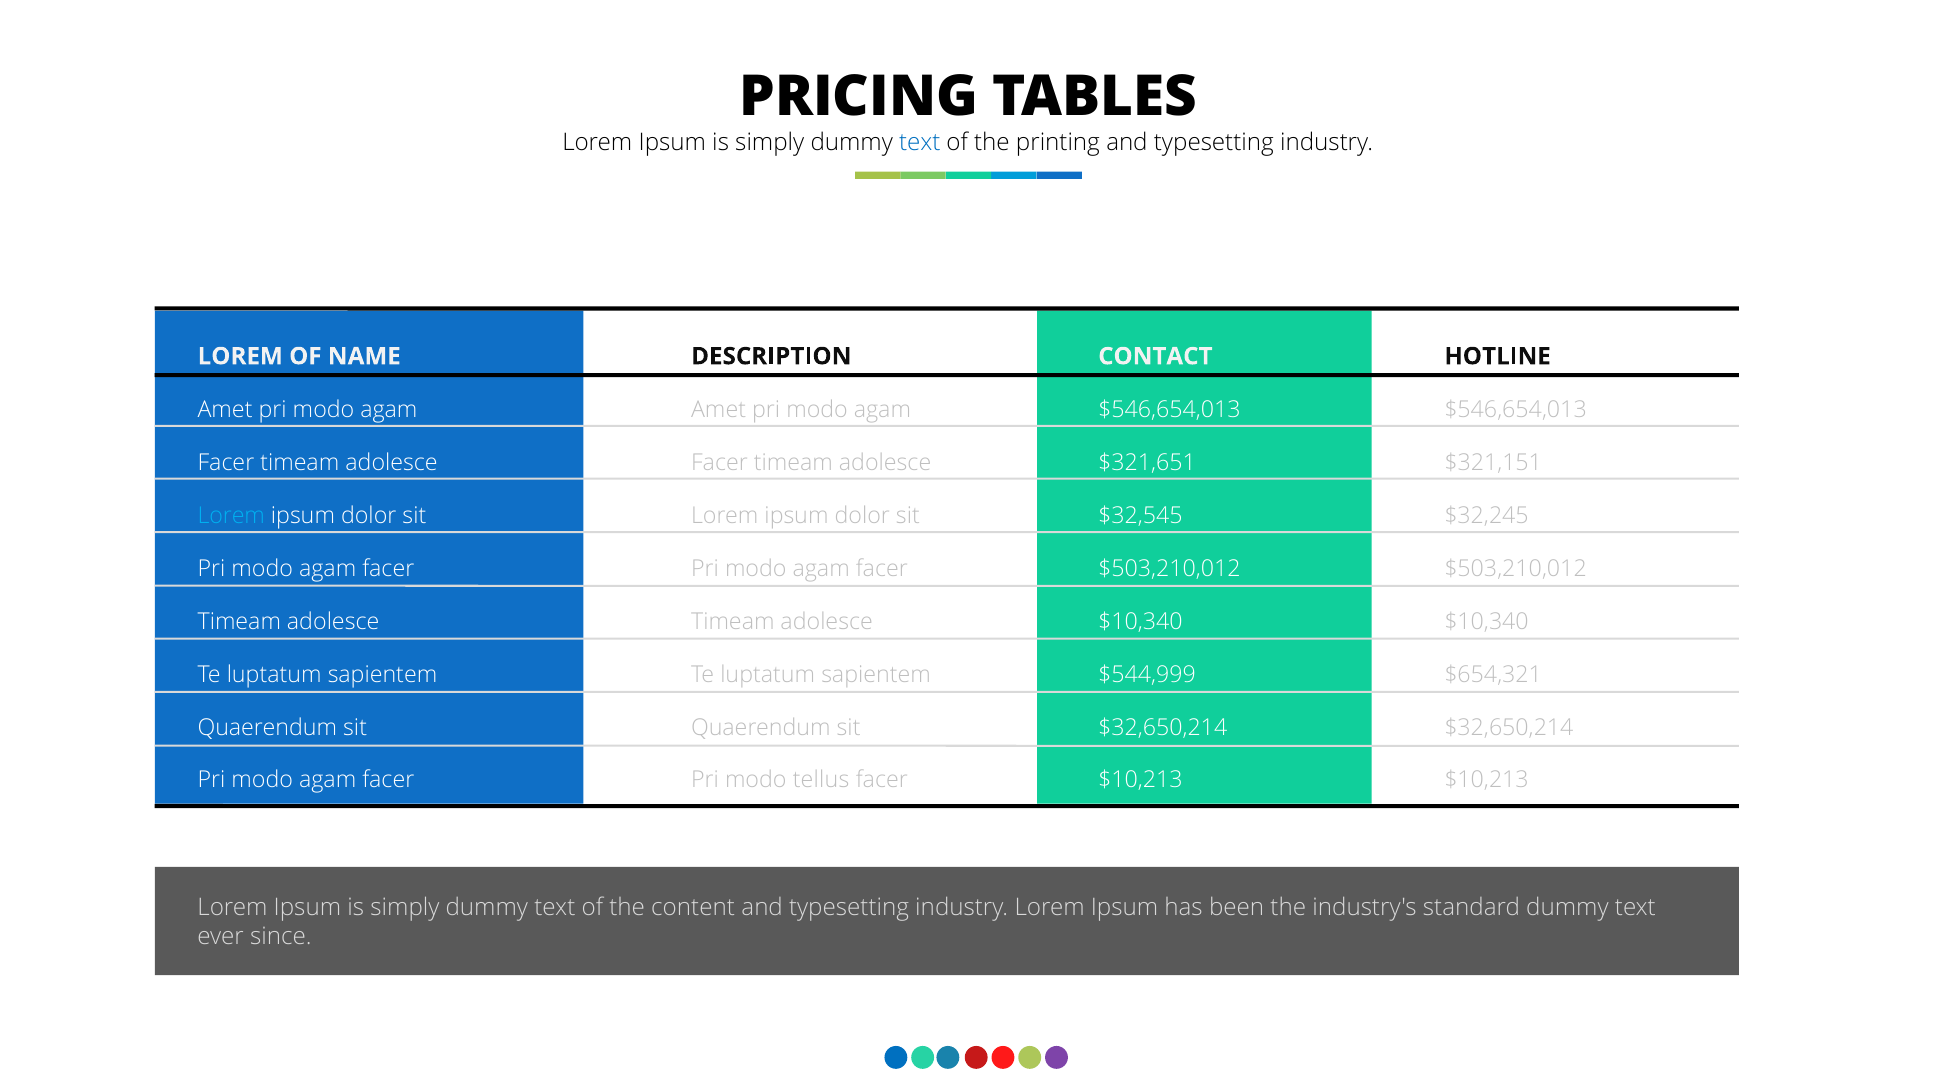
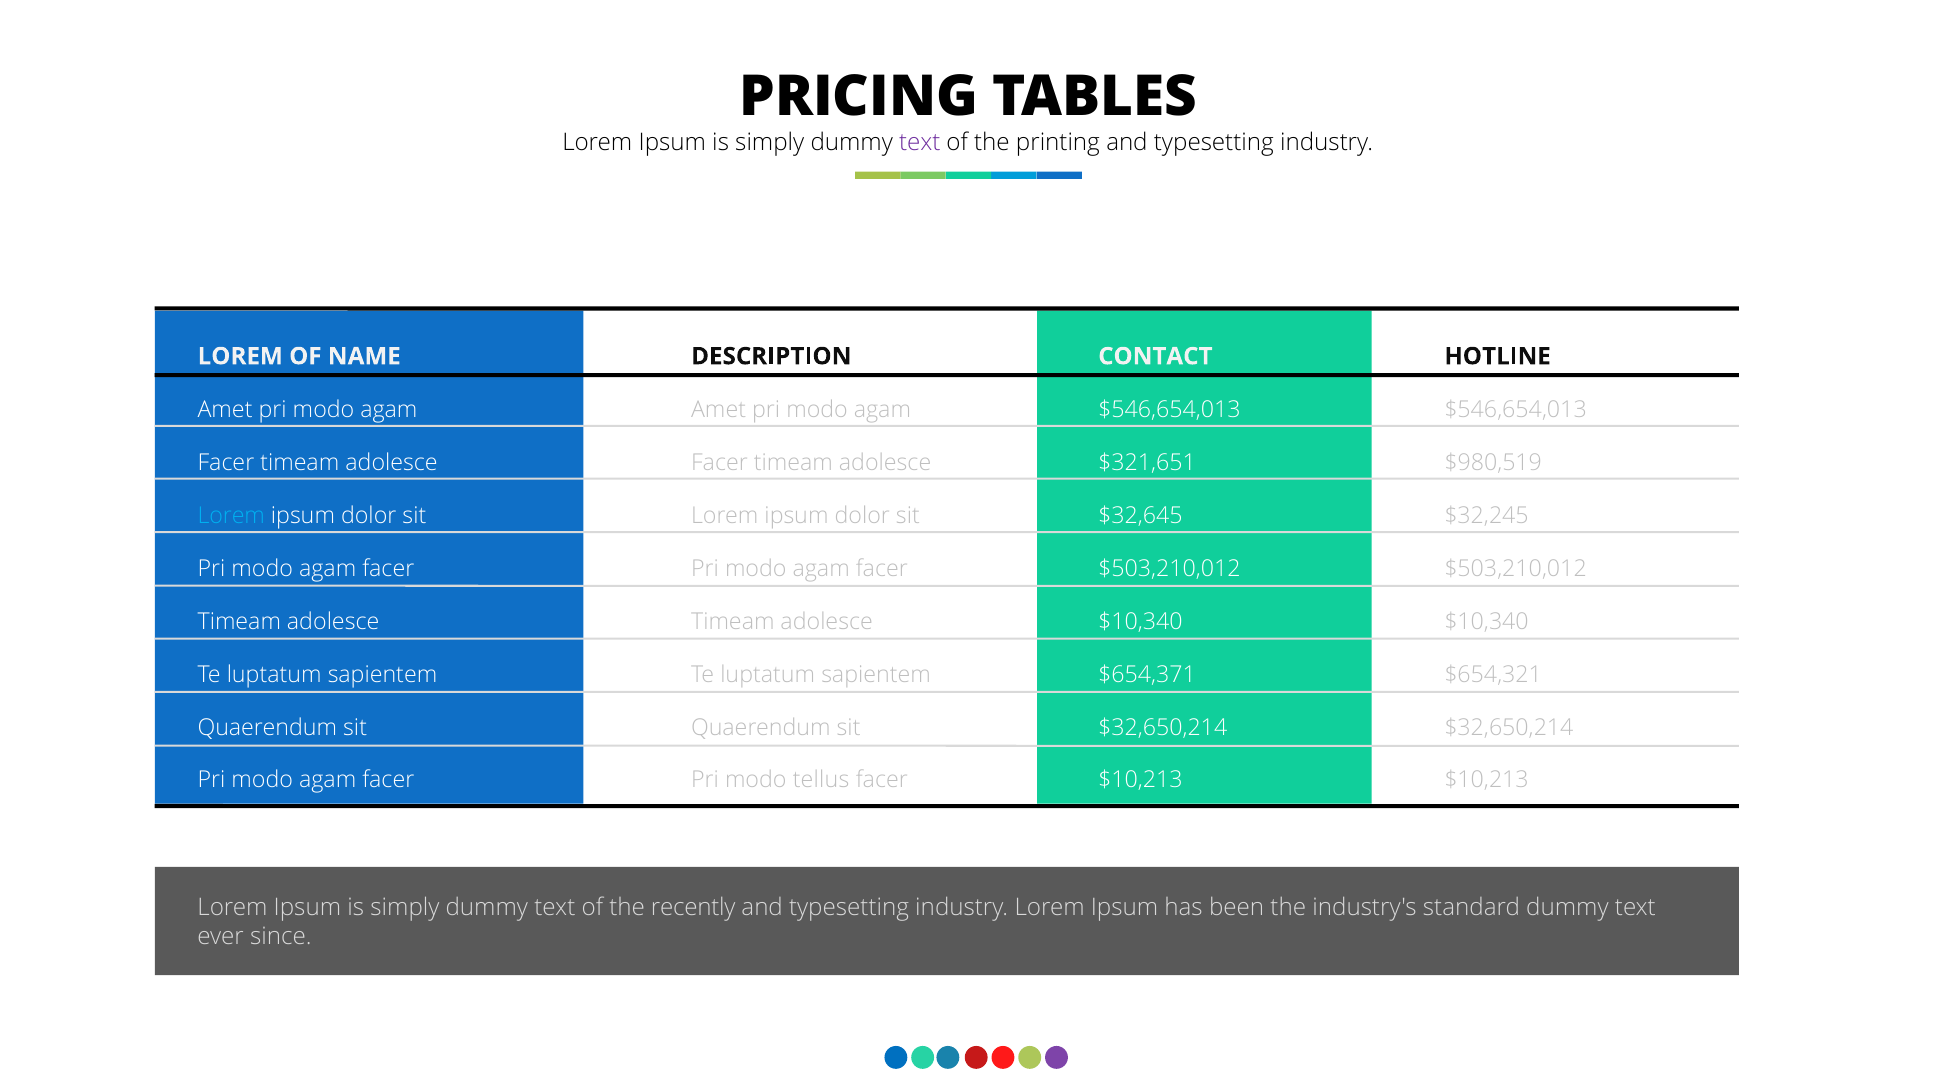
text at (920, 142) colour: blue -> purple
$321,151: $321,151 -> $980,519
$32,545: $32,545 -> $32,645
$544,999: $544,999 -> $654,371
content: content -> recently
